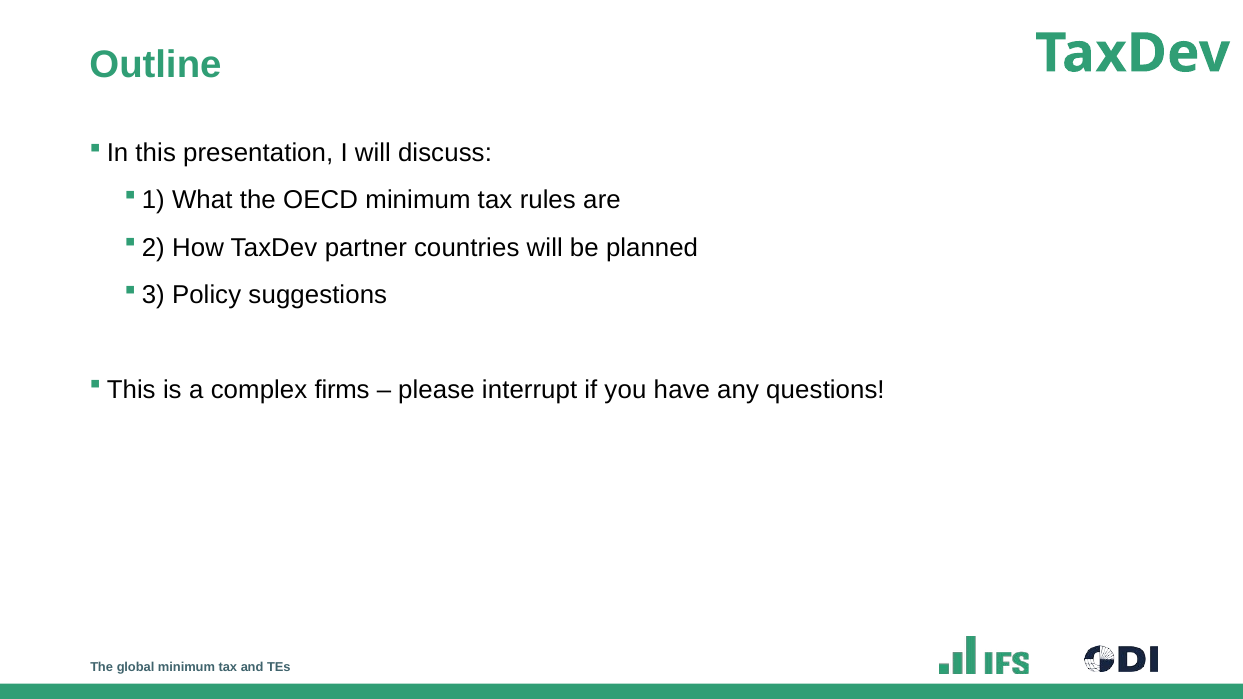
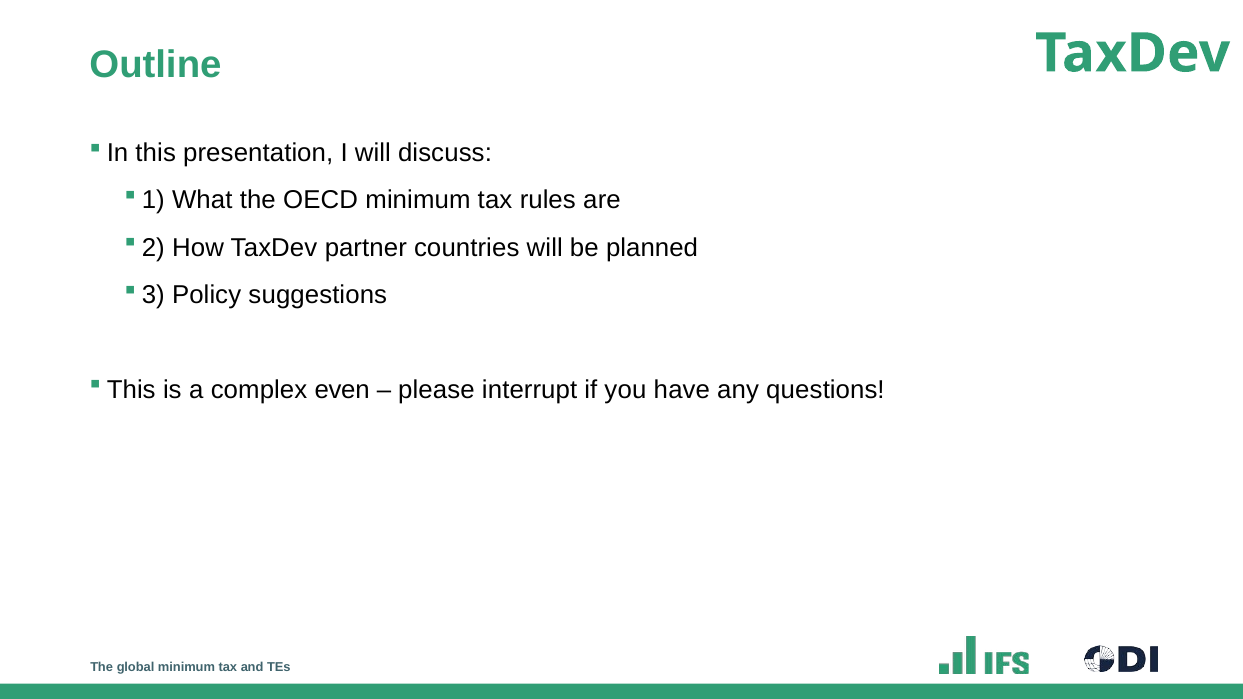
firms: firms -> even
